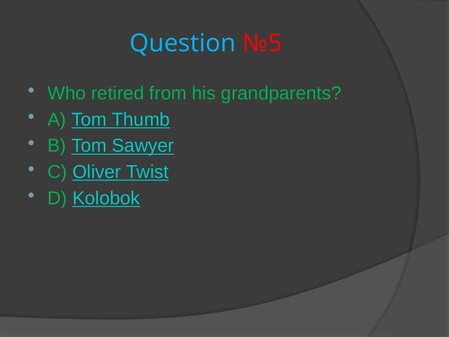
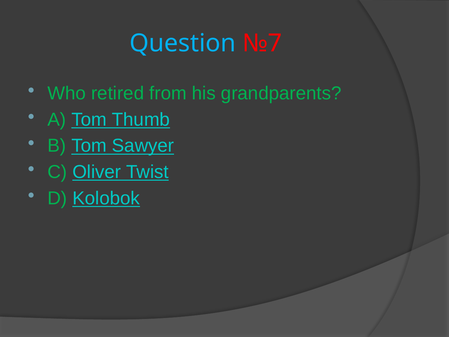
№5: №5 -> №7
